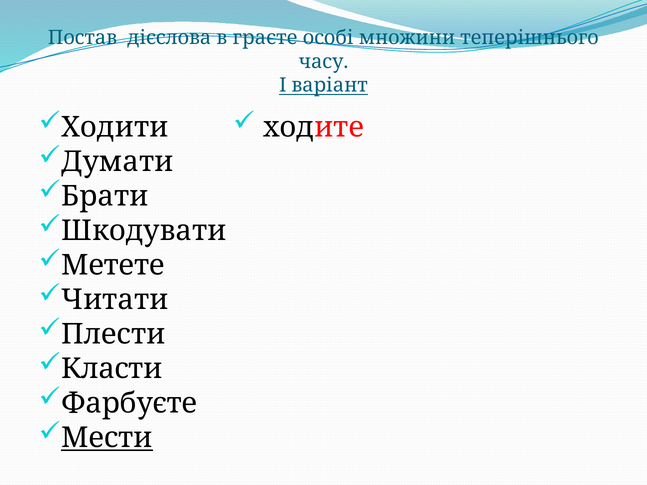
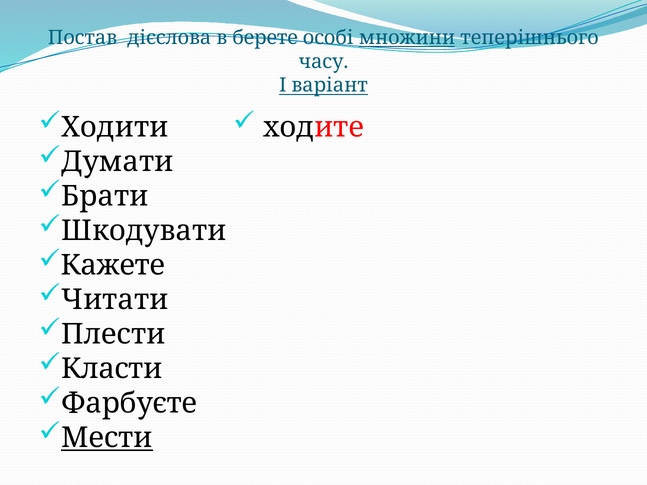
граєте: граєте -> берете
множини underline: none -> present
Метете: Метете -> Кажете
